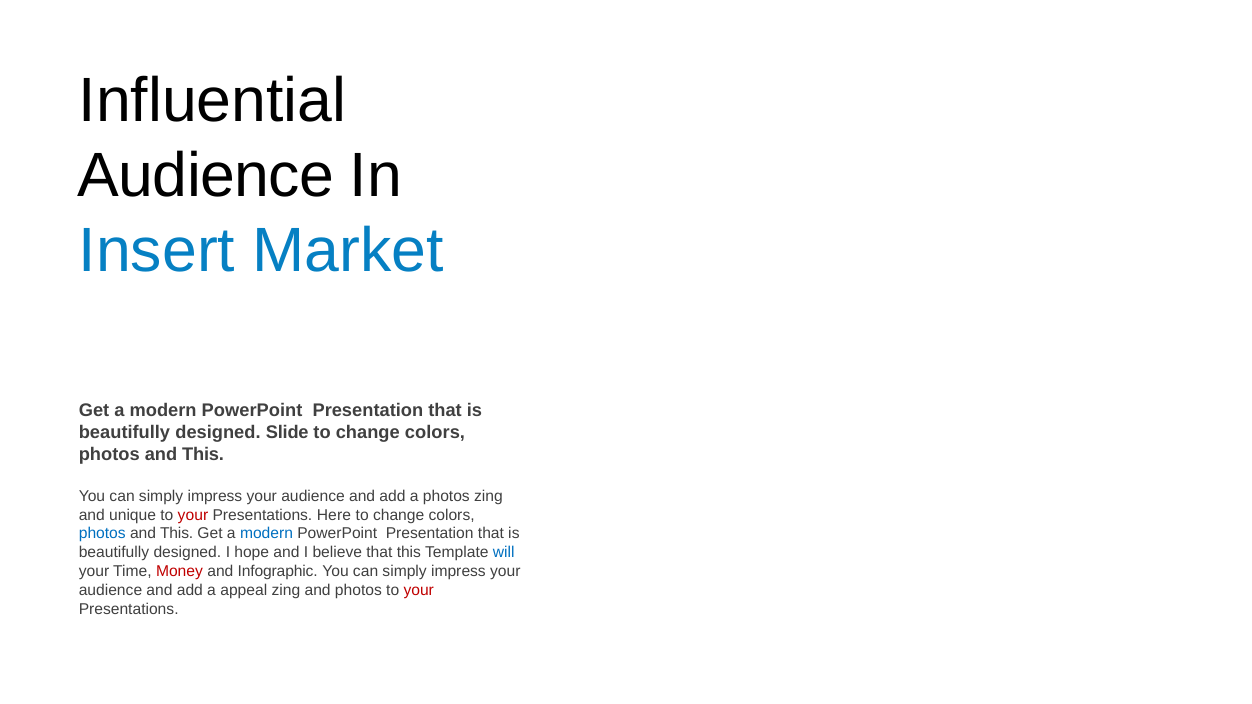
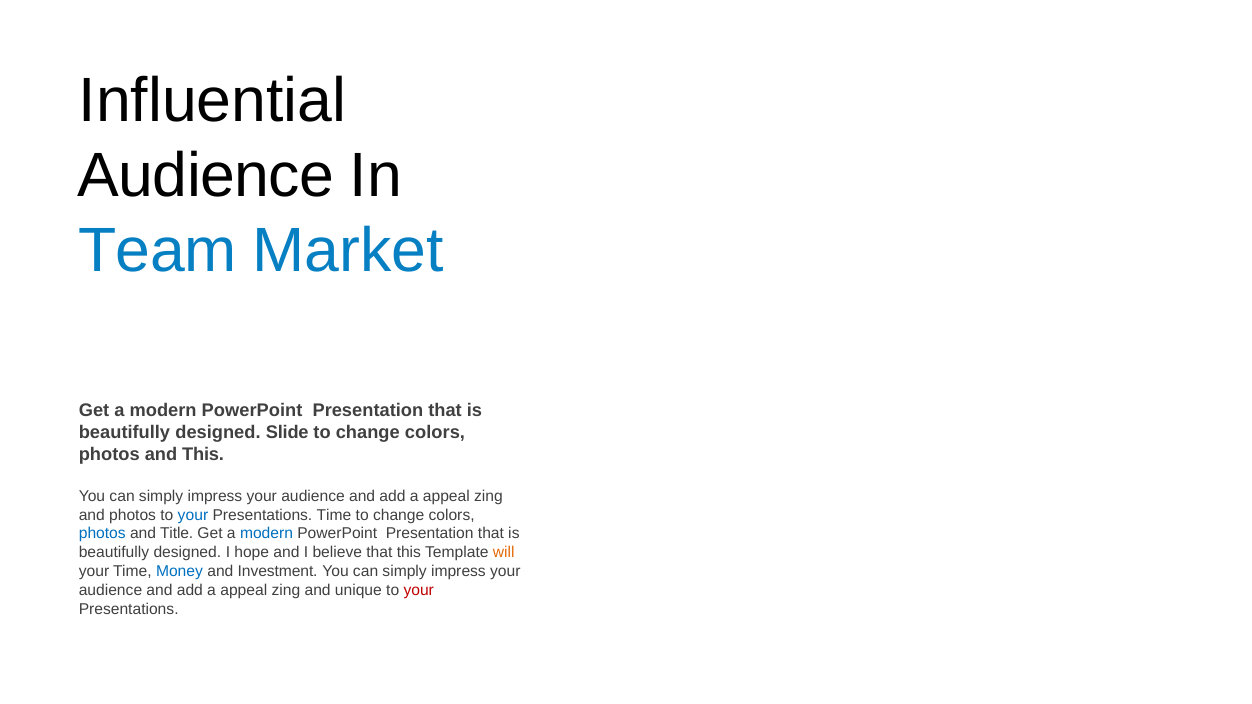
Insert: Insert -> Team
photos at (446, 496): photos -> appeal
and unique: unique -> photos
your at (193, 515) colour: red -> blue
Presentations Here: Here -> Time
This at (177, 534): This -> Title
will colour: blue -> orange
Money colour: red -> blue
Infographic: Infographic -> Investment
and photos: photos -> unique
